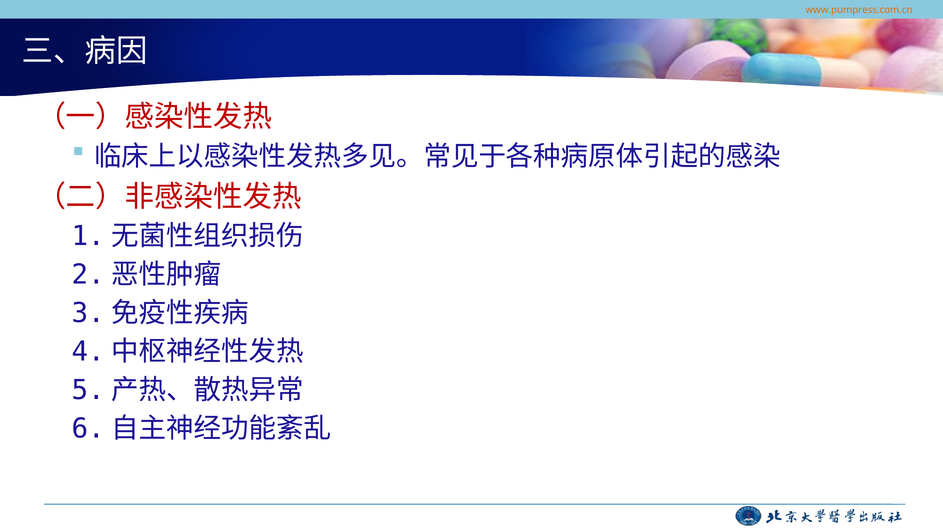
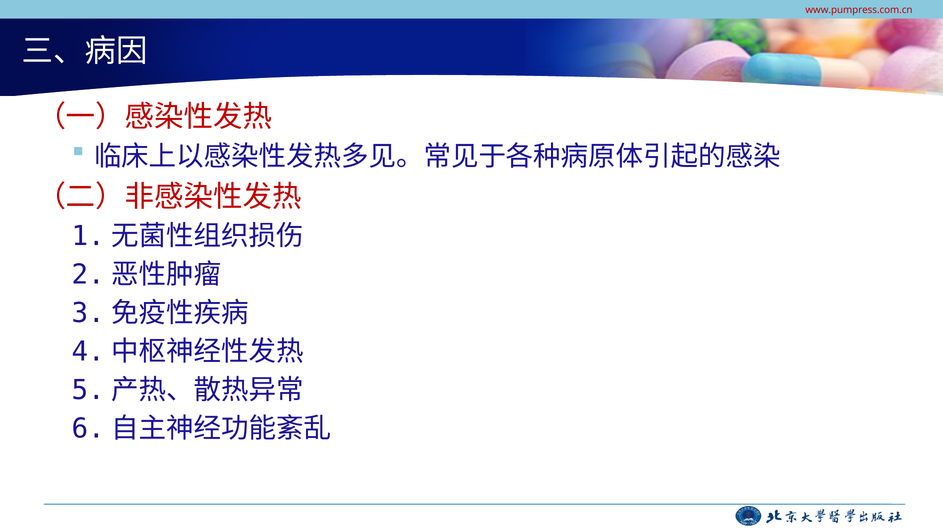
www.pumpress.com.cn colour: orange -> red
